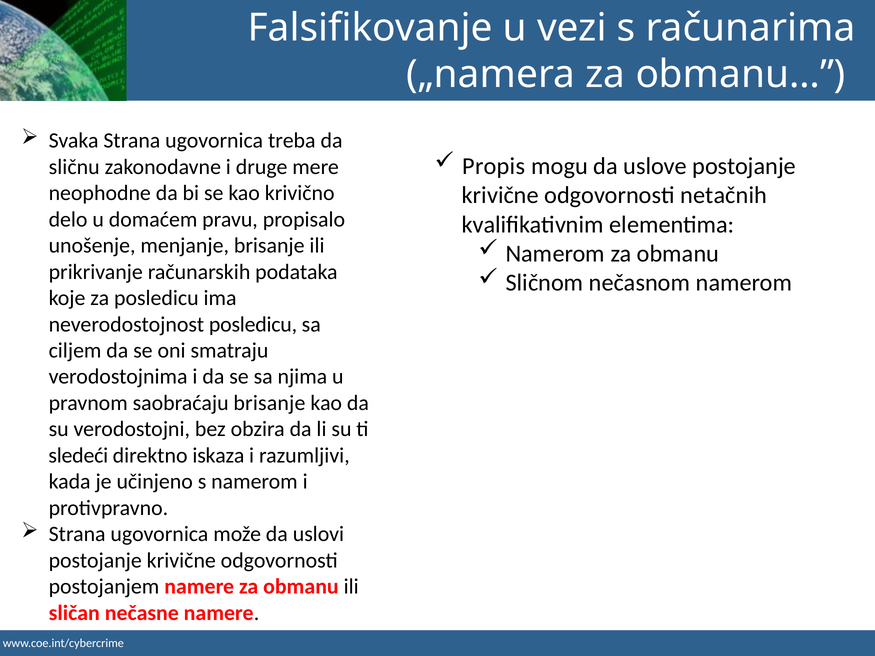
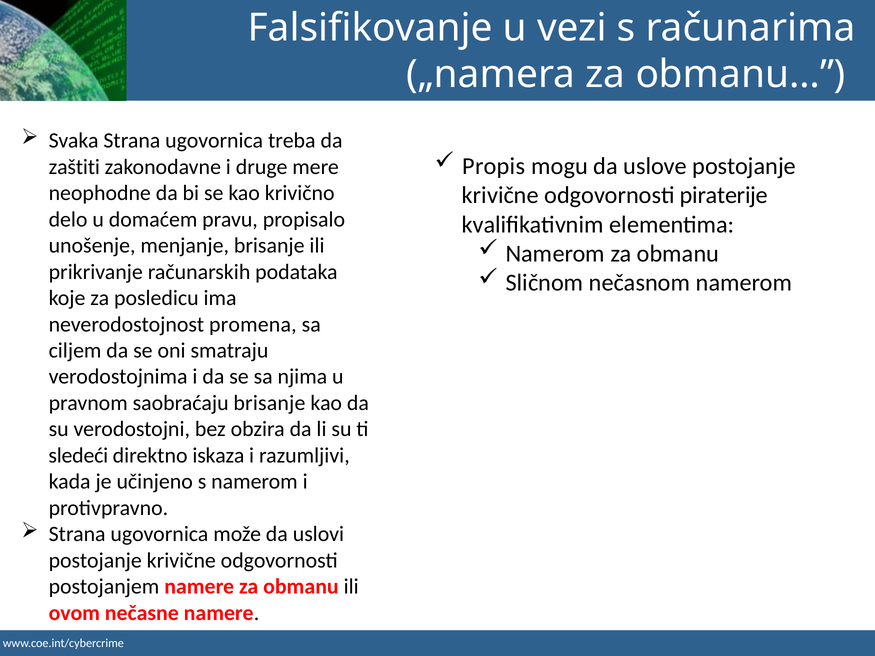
sličnu: sličnu -> zaštiti
netačnih: netačnih -> piraterije
neverodostojnost posledicu: posledicu -> promena
sličan: sličan -> ovom
